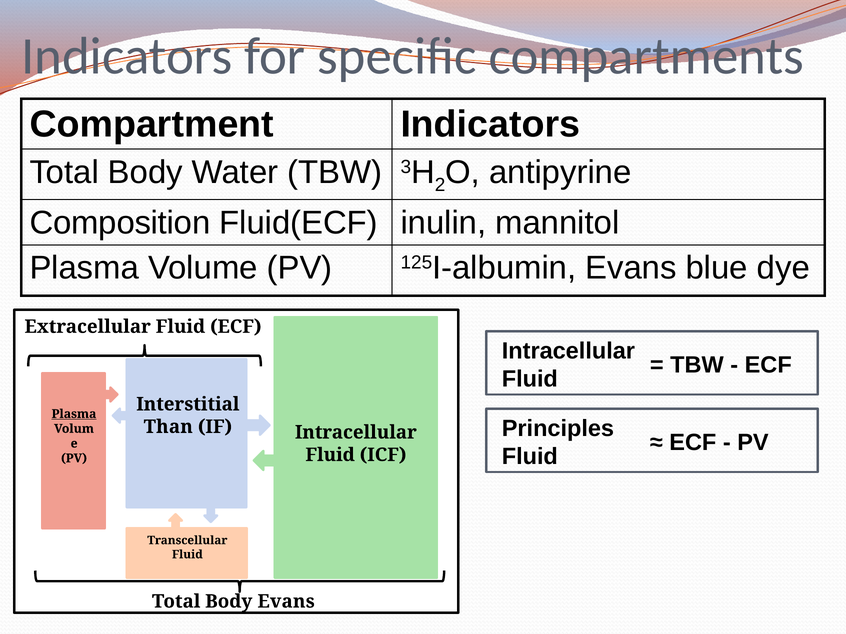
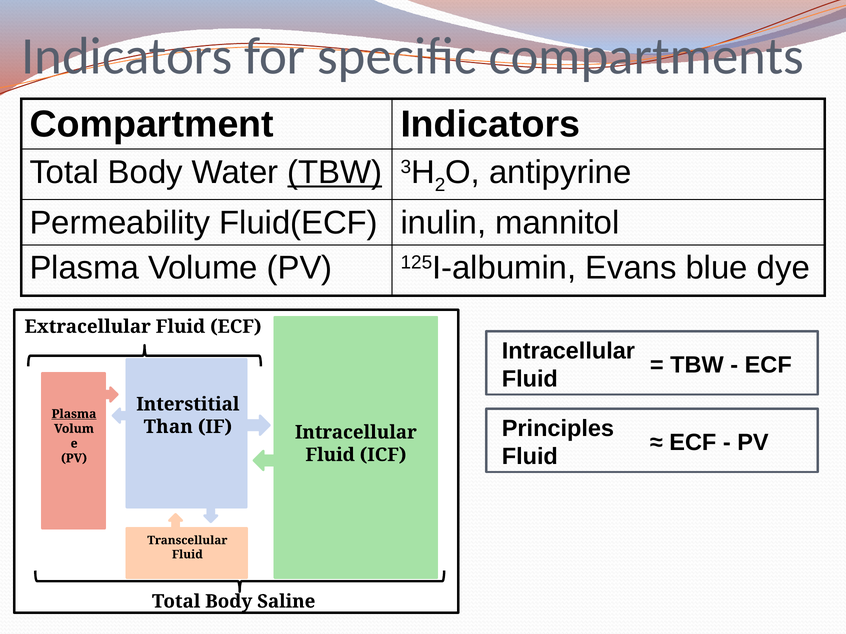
TBW at (335, 172) underline: none -> present
Composition: Composition -> Permeability
Body Evans: Evans -> Saline
